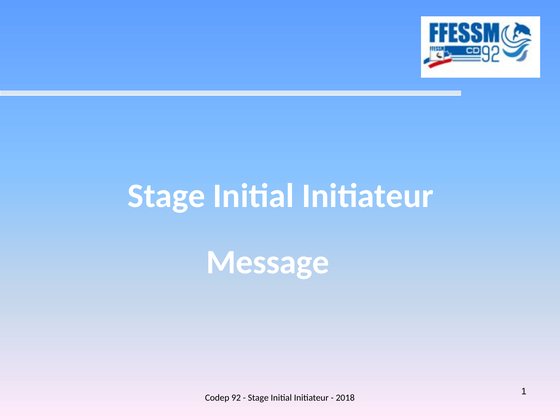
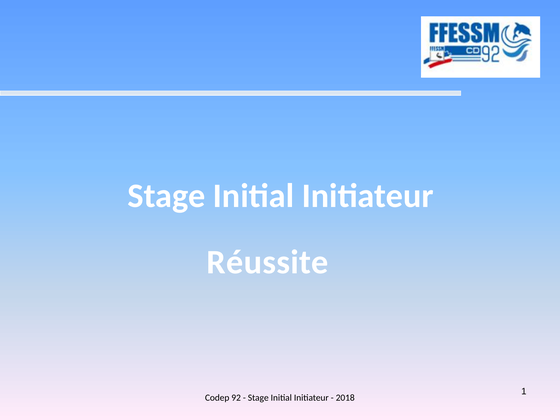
Message: Message -> Réussite
